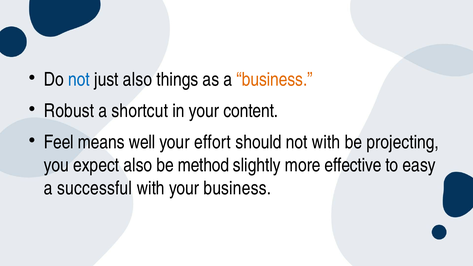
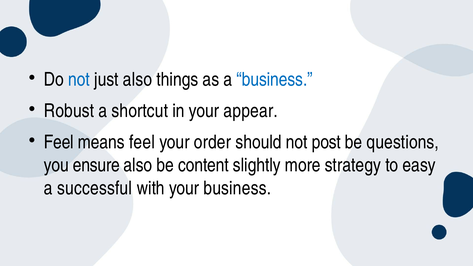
business at (275, 80) colour: orange -> blue
content: content -> appear
means well: well -> feel
effort: effort -> order
not with: with -> post
projecting: projecting -> questions
expect: expect -> ensure
method: method -> content
effective: effective -> strategy
